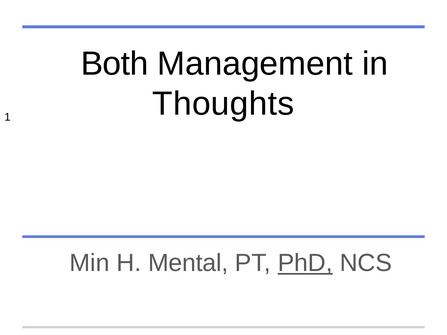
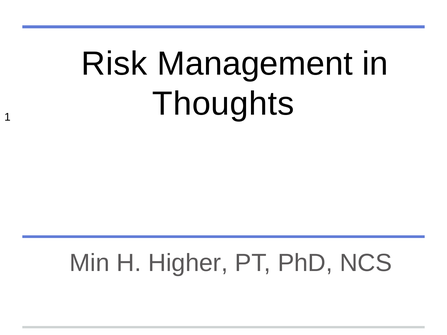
Both: Both -> Risk
Mental: Mental -> Higher
PhD underline: present -> none
